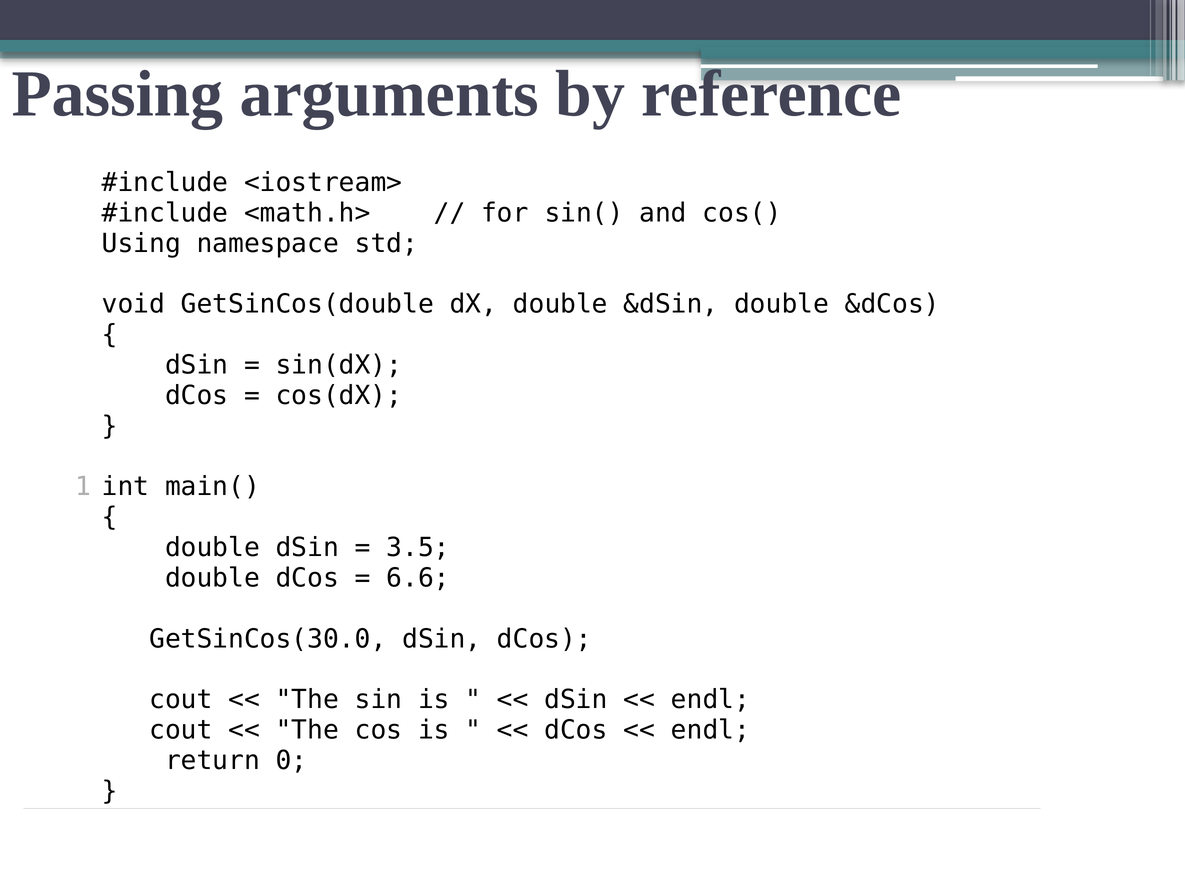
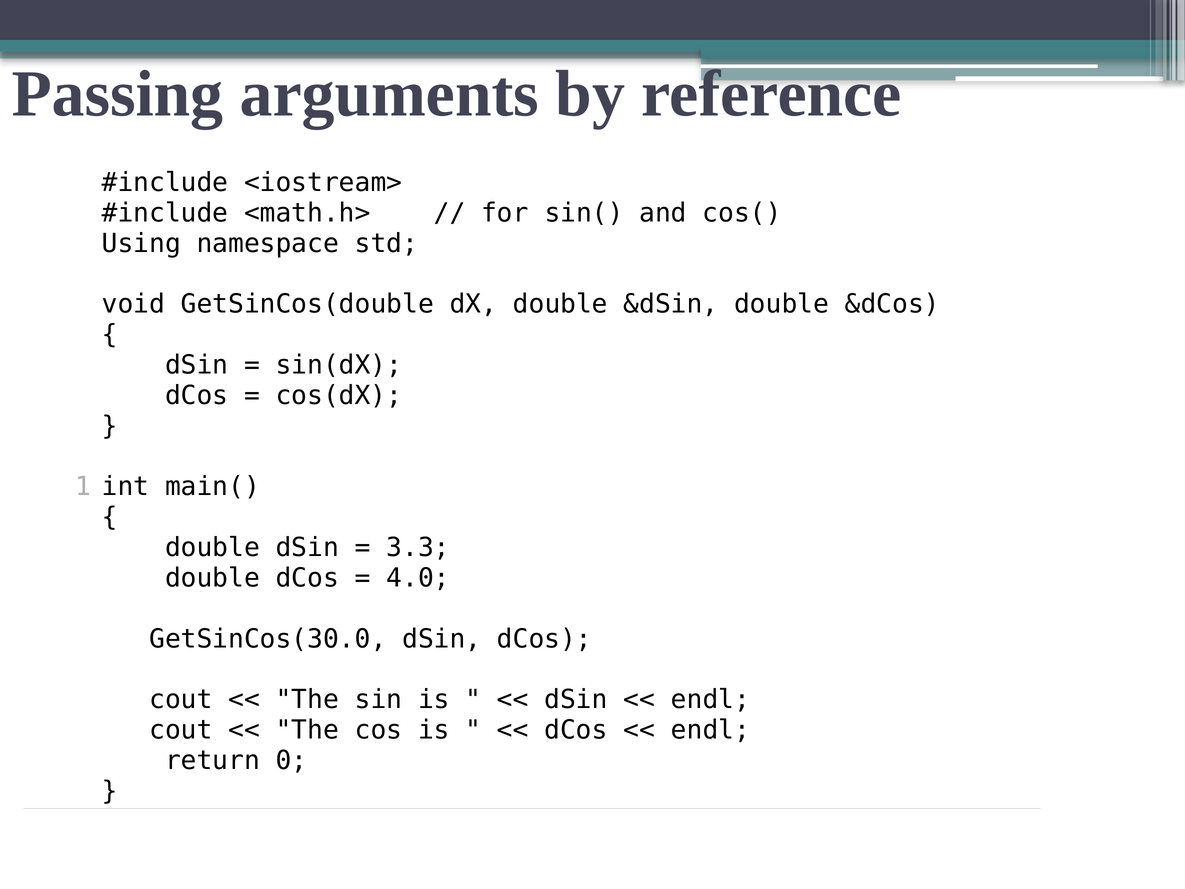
3.5: 3.5 -> 3.3
6.6: 6.6 -> 4.0
